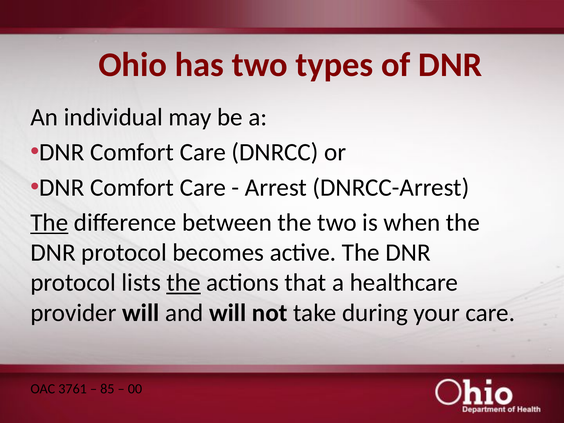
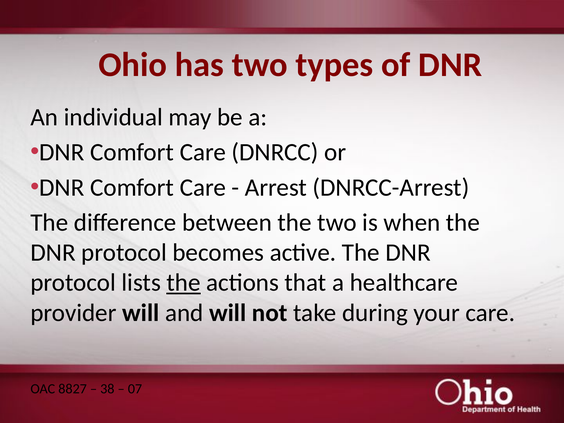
The at (49, 223) underline: present -> none
3761: 3761 -> 8827
85: 85 -> 38
00: 00 -> 07
